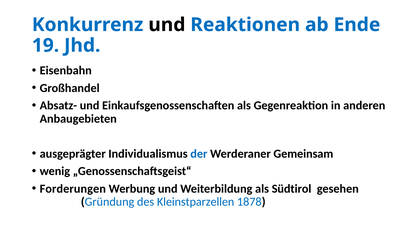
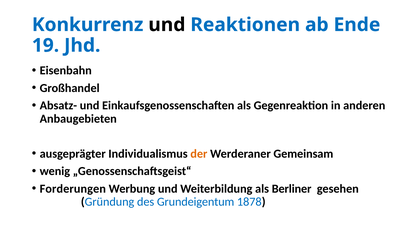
der colour: blue -> orange
Südtirol: Südtirol -> Berliner
Kleinstparzellen: Kleinstparzellen -> Grundeigentum
